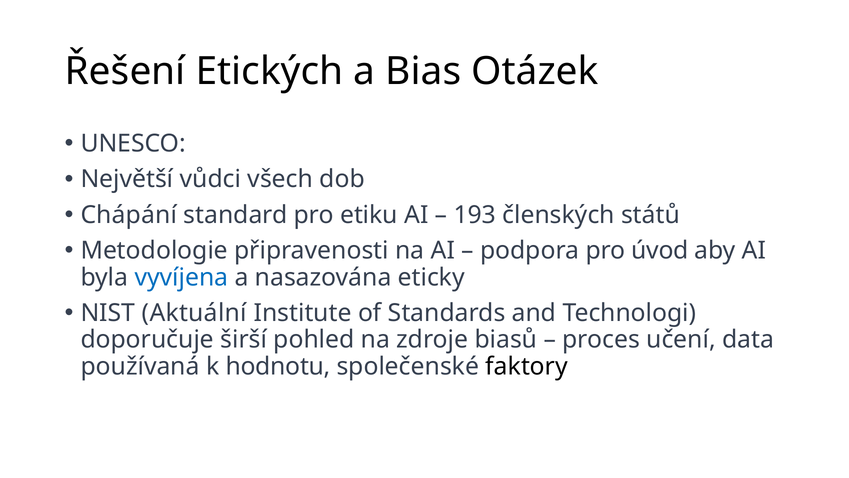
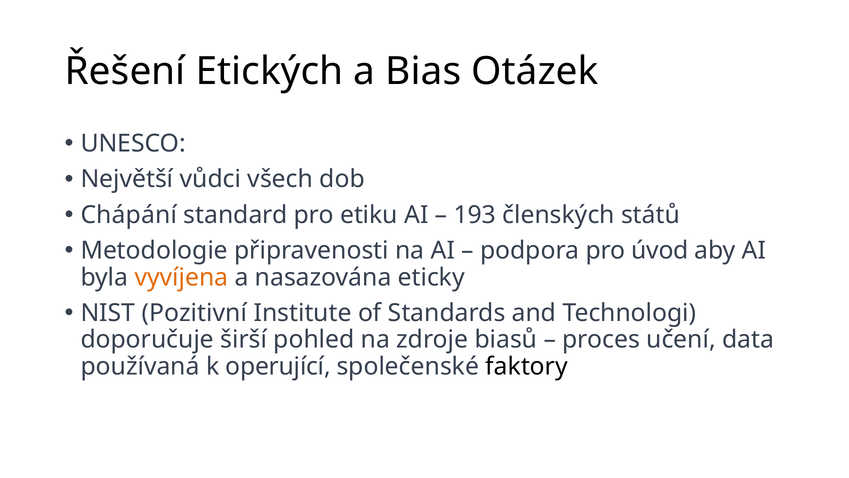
vyvíjena colour: blue -> orange
Aktuální: Aktuální -> Pozitivní
hodnotu: hodnotu -> operující
